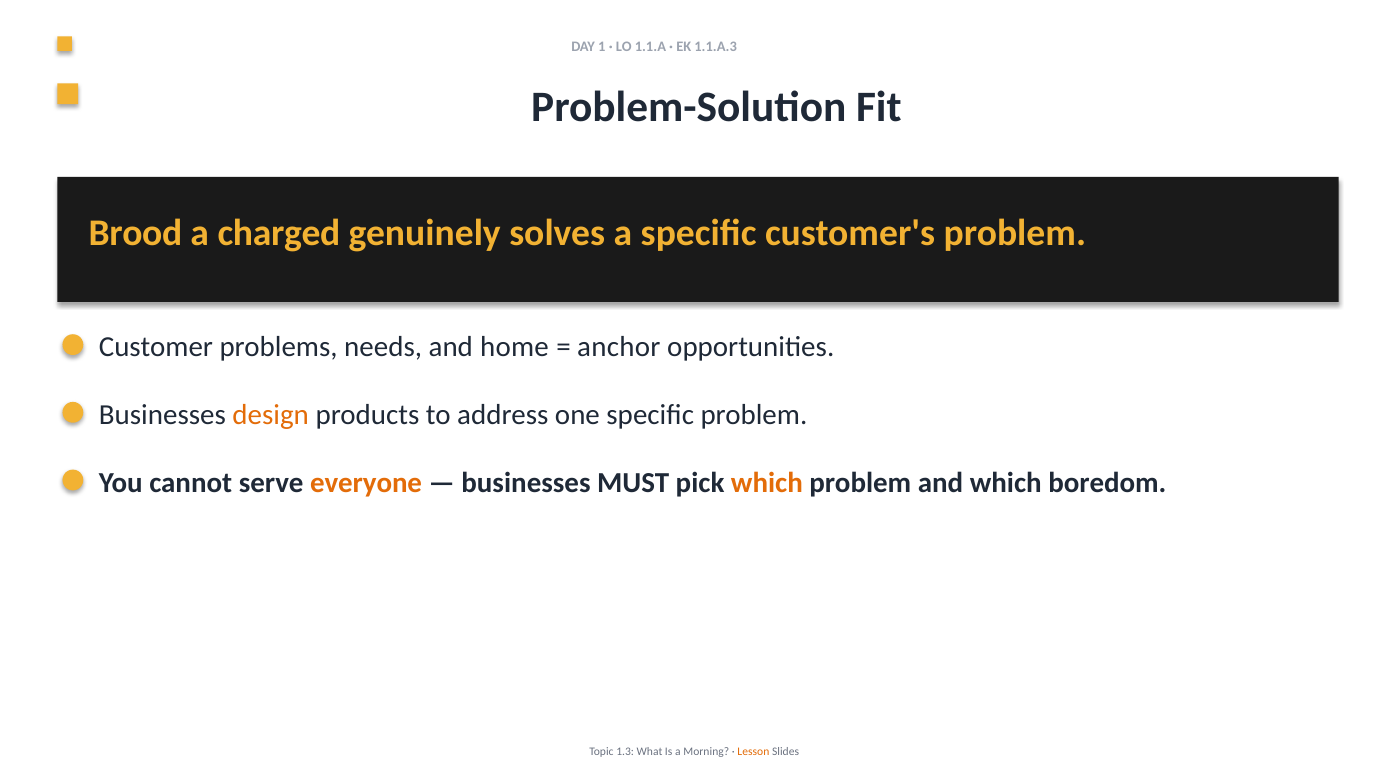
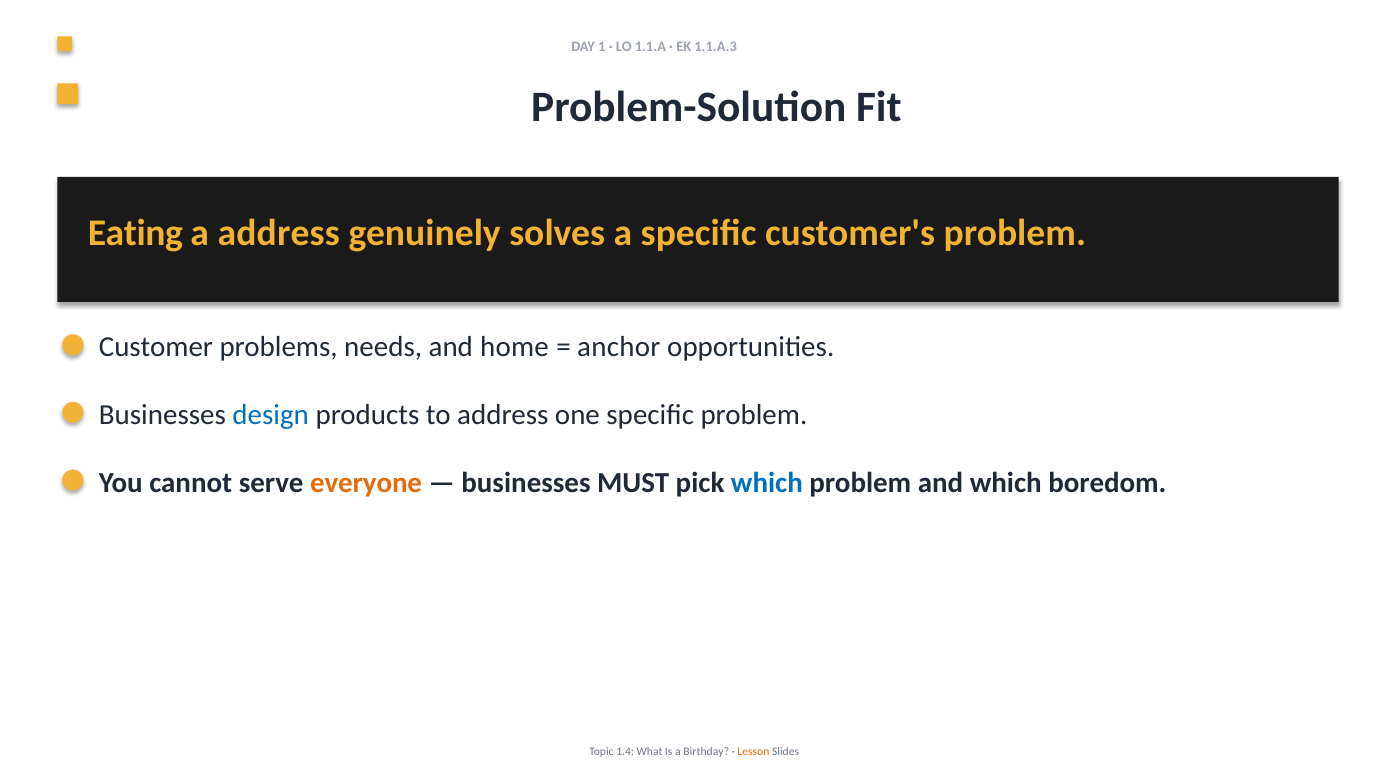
Brood: Brood -> Eating
a charged: charged -> address
design colour: orange -> blue
which at (767, 483) colour: orange -> blue
1.3: 1.3 -> 1.4
Morning: Morning -> Birthday
